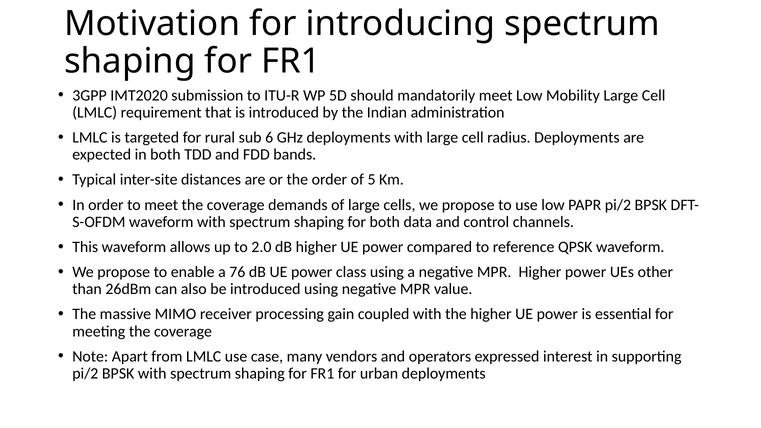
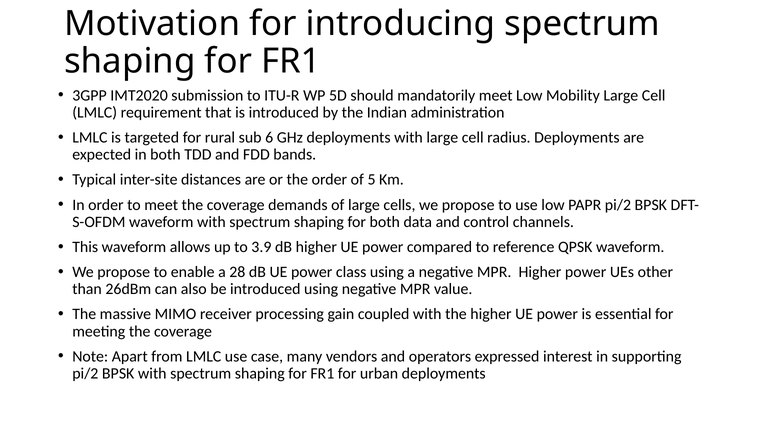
2.0: 2.0 -> 3.9
76: 76 -> 28
